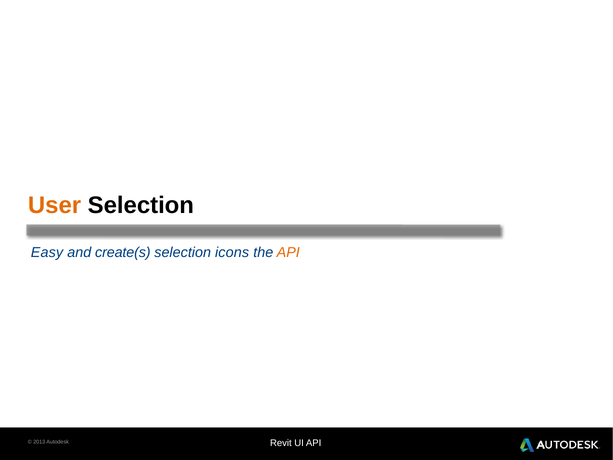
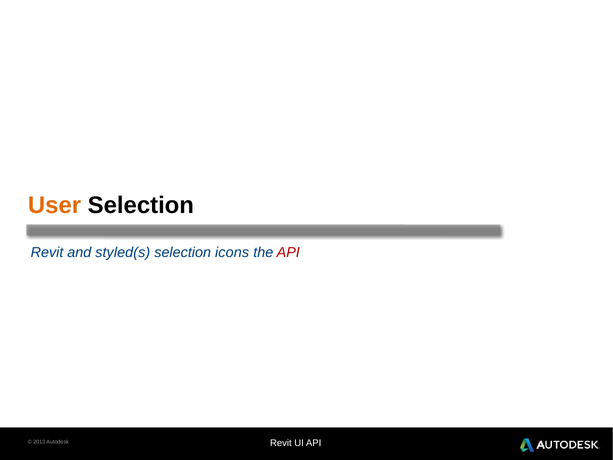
Easy at (47, 252): Easy -> Revit
create(s: create(s -> styled(s
API at (288, 252) colour: orange -> red
